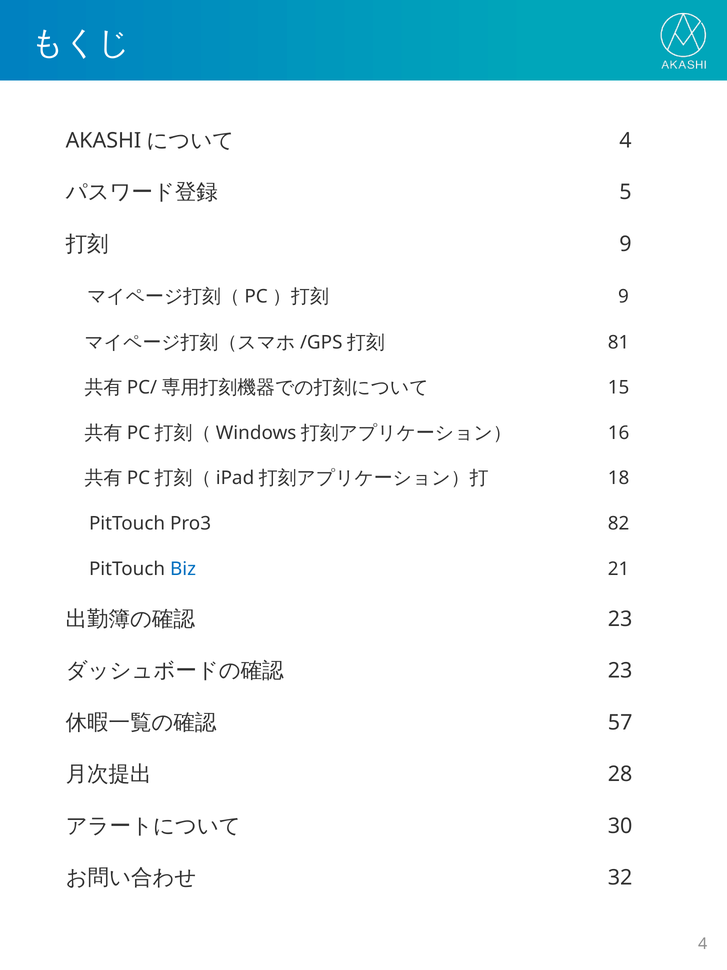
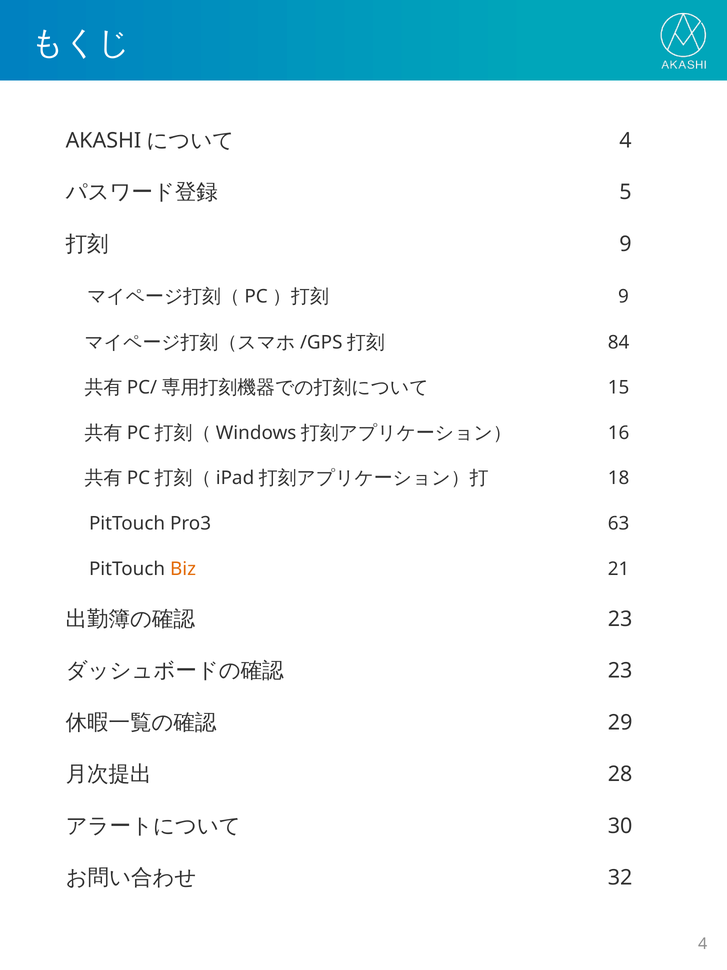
81: 81 -> 84
82: 82 -> 63
Biz colour: blue -> orange
57: 57 -> 29
